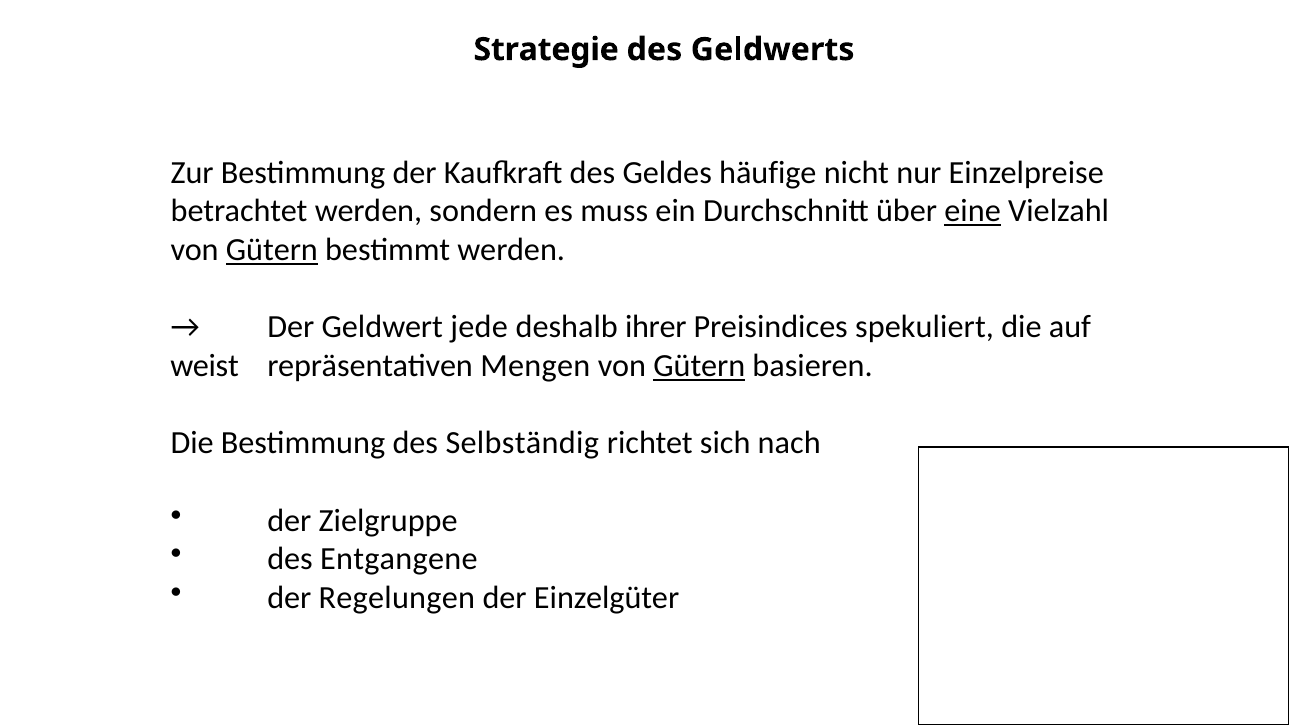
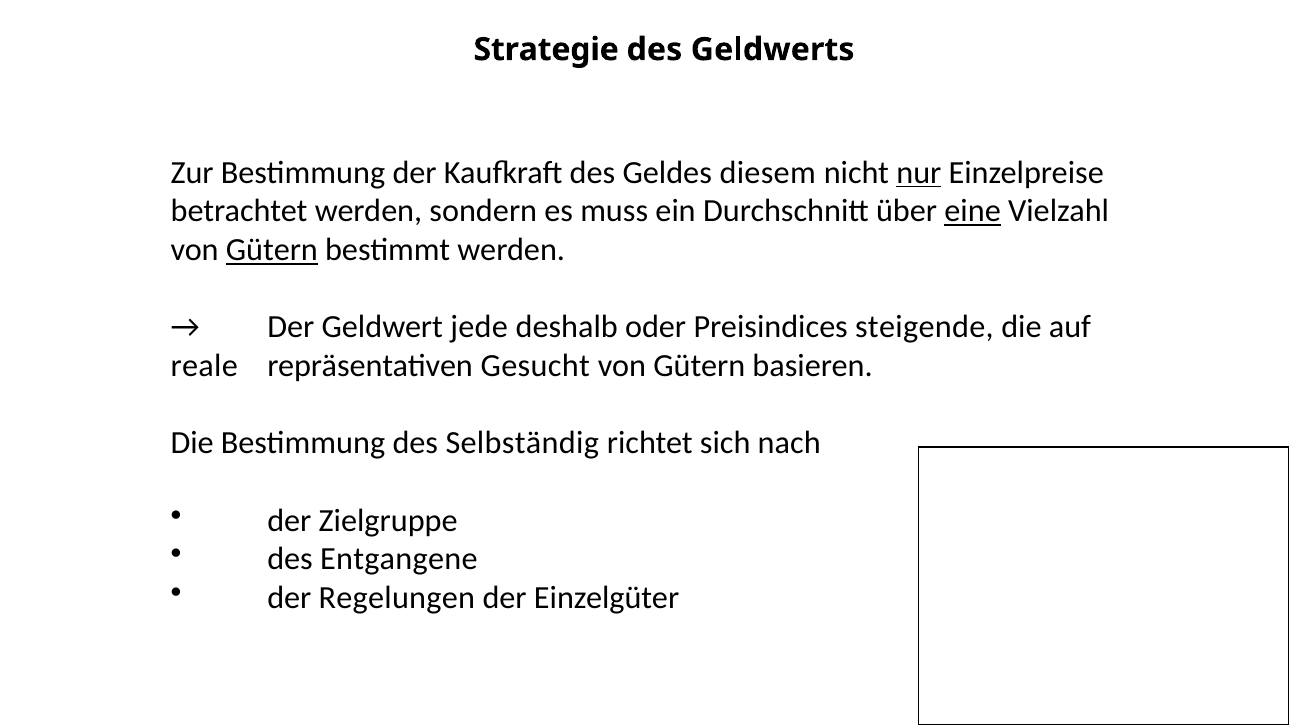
häufige: häufige -> diesem
nur underline: none -> present
ihrer: ihrer -> oder
spekuliert: spekuliert -> steigende
weist: weist -> reale
Mengen: Mengen -> Gesucht
Gütern at (699, 366) underline: present -> none
